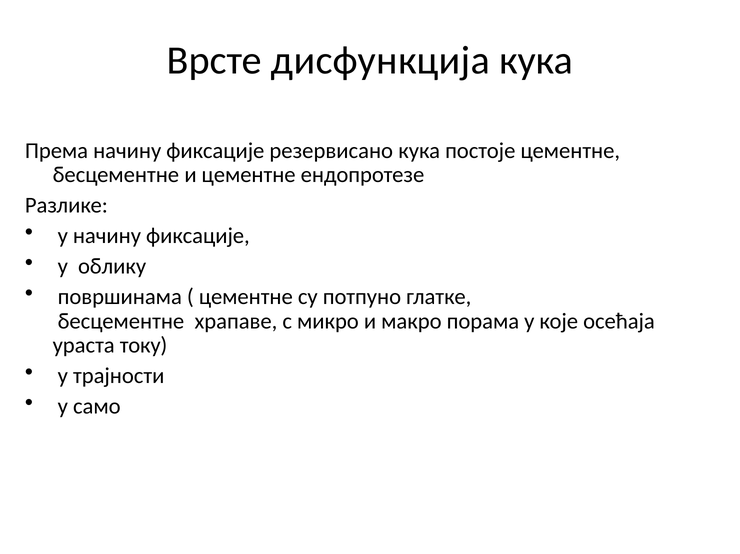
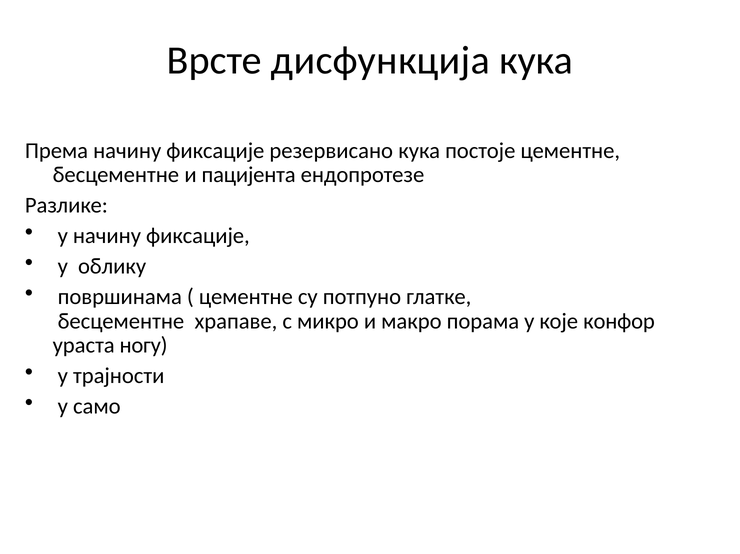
и цементне: цементне -> пацијента
осећаја: осећаја -> конфор
току: току -> ногу
